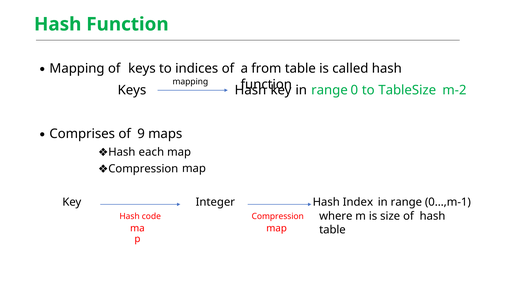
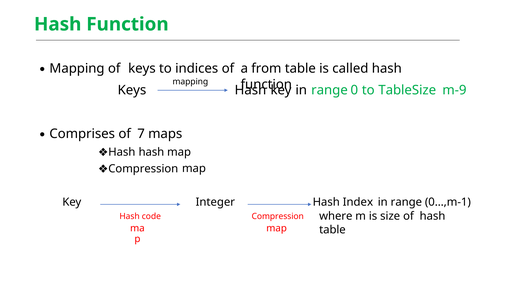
m-2: m-2 -> m-9
9: 9 -> 7
Hash each: each -> hash
